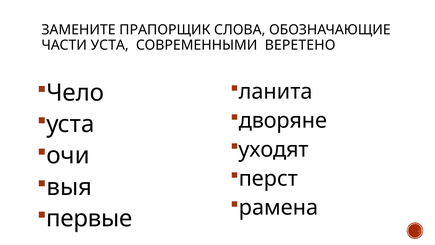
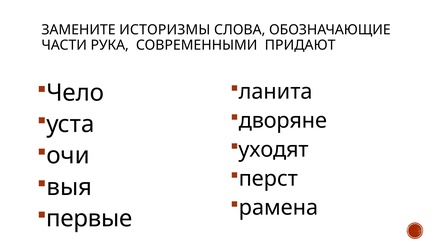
ПРАПОРЩИК: ПРАПОРЩИК -> ИСТОРИЗМЫ
ЧАСТИ УСТА: УСТА -> РУКА
ВЕРЕТЕНО: ВЕРЕТЕНО -> ПРИДАЮТ
